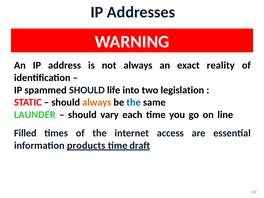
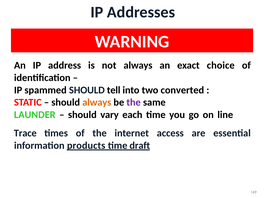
reality: reality -> choice
life: life -> tell
legislation: legislation -> converted
the at (134, 102) colour: blue -> purple
Filled: Filled -> Trace
